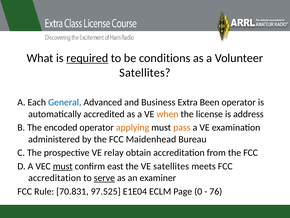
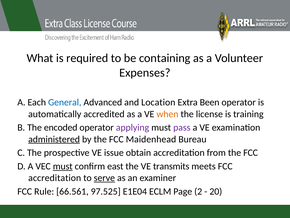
required underline: present -> none
conditions: conditions -> containing
Satellites at (145, 72): Satellites -> Expenses
Business: Business -> Location
address: address -> training
applying colour: orange -> purple
pass colour: orange -> purple
administered underline: none -> present
relay: relay -> issue
VE satellites: satellites -> transmits
70.831: 70.831 -> 66.561
0: 0 -> 2
76: 76 -> 20
